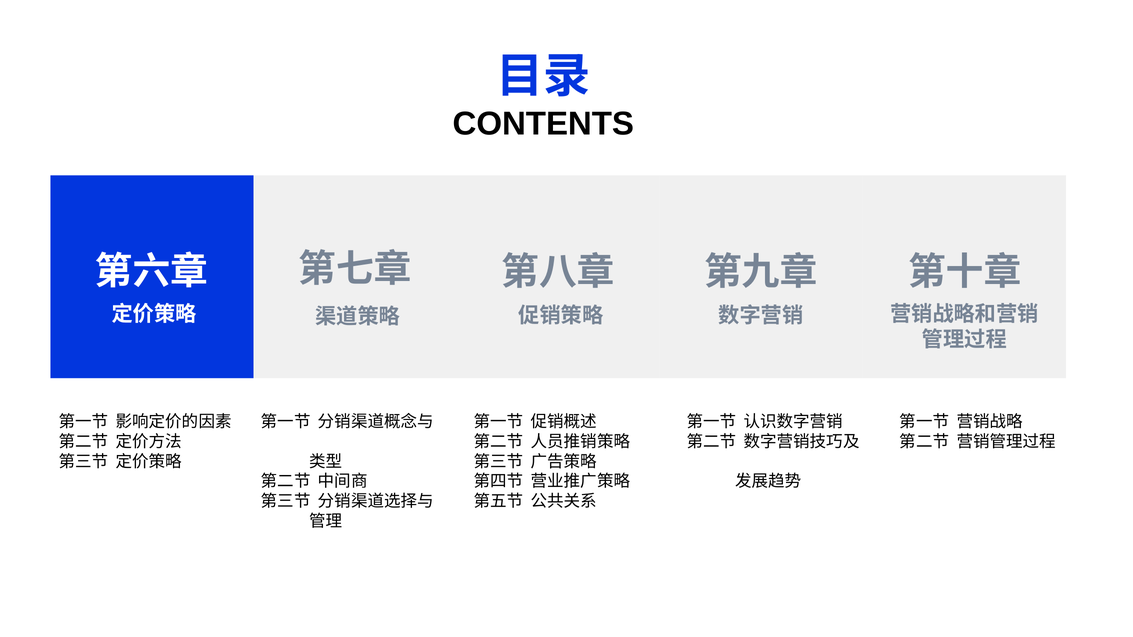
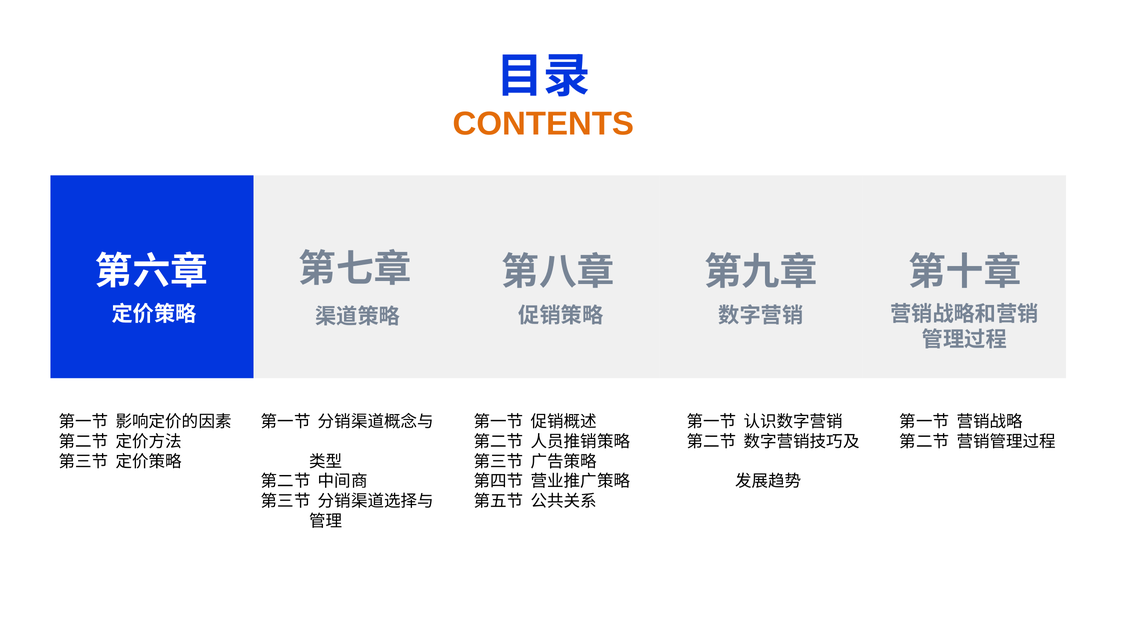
CONTENTS colour: black -> orange
